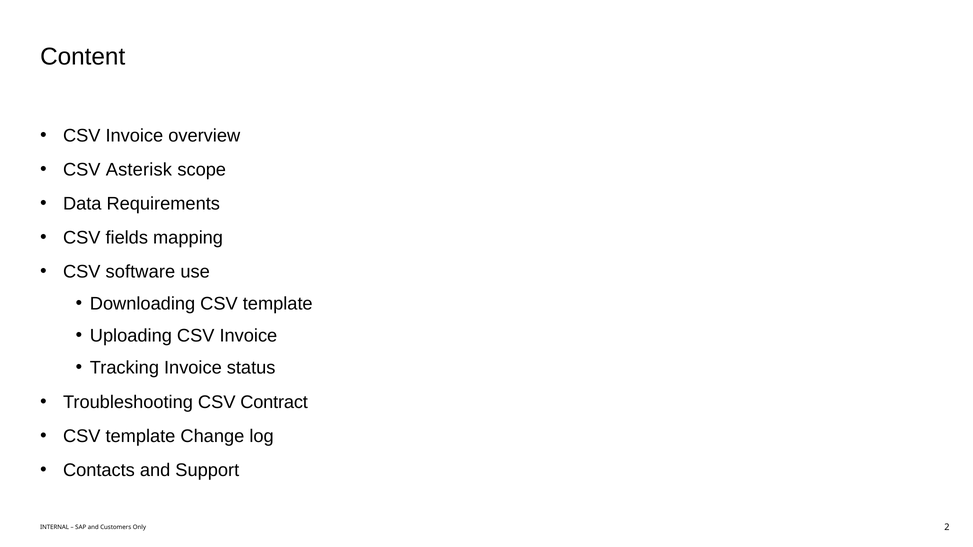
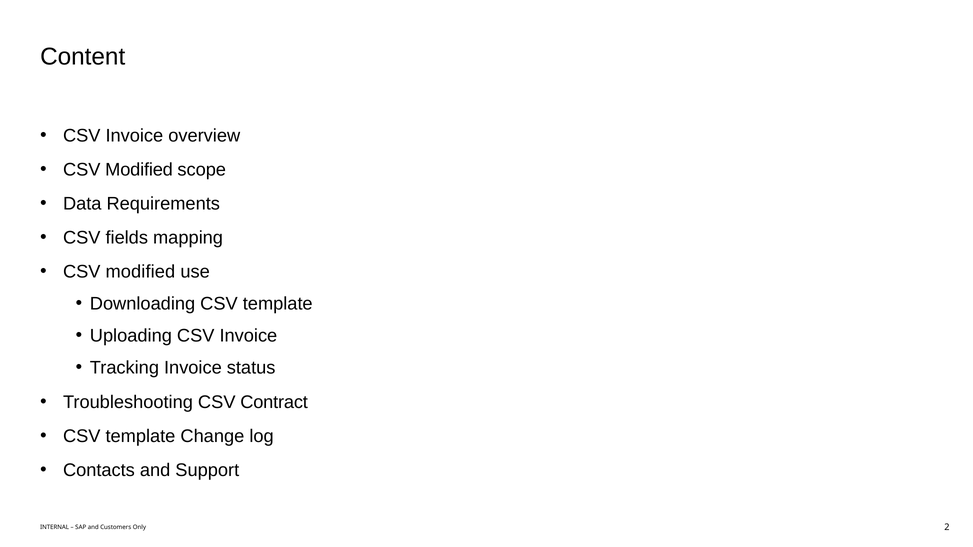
Asterisk at (139, 170): Asterisk -> Modified
software at (140, 272): software -> modified
